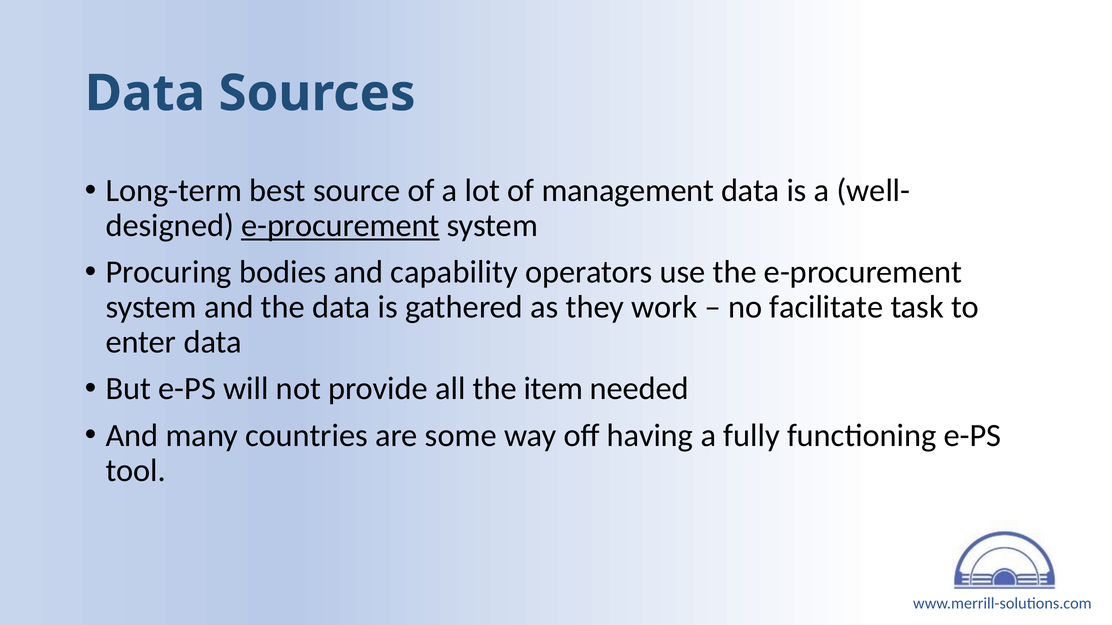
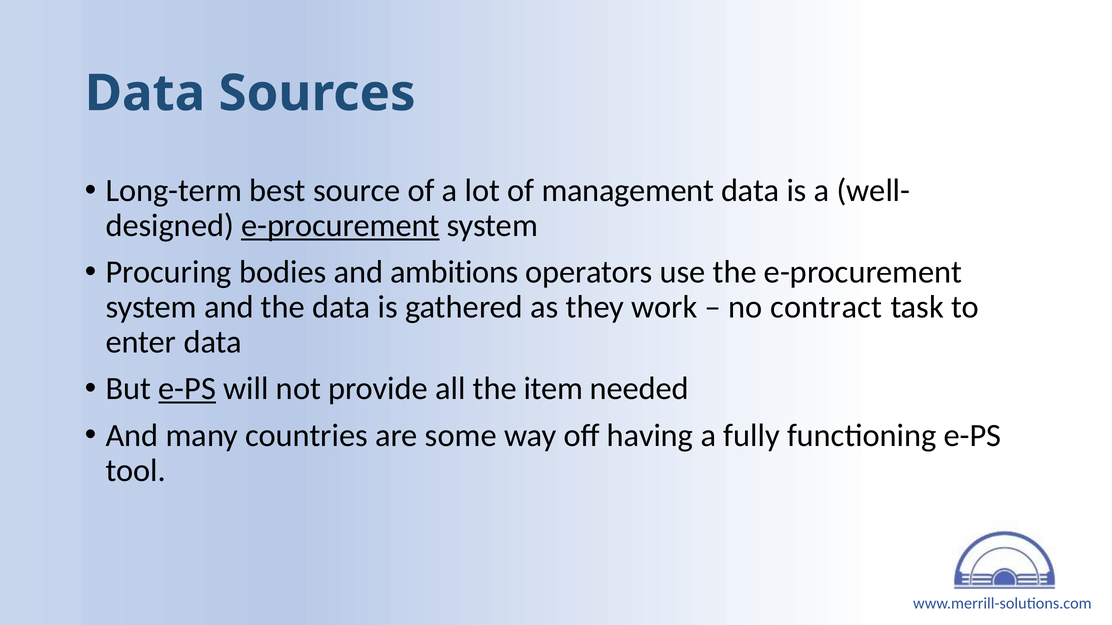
capability: capability -> ambitions
facilitate: facilitate -> contract
e-PS at (187, 389) underline: none -> present
